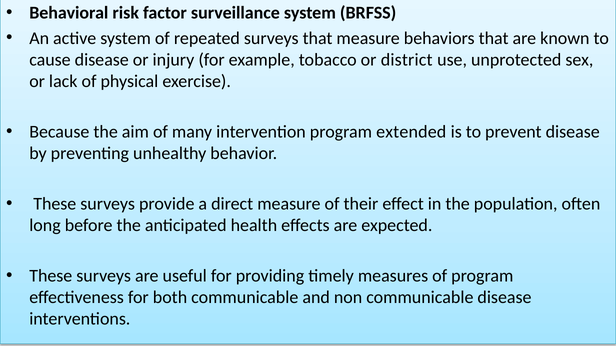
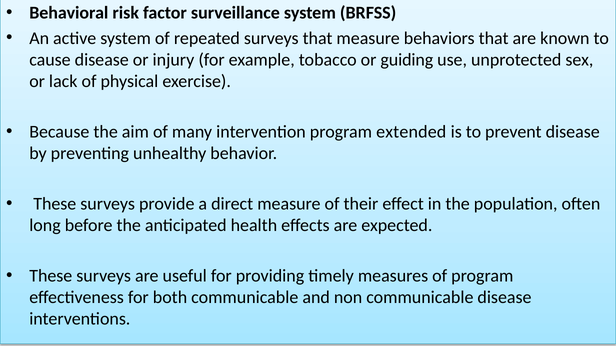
district: district -> guiding
